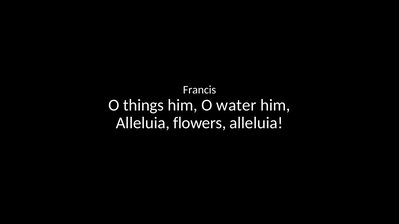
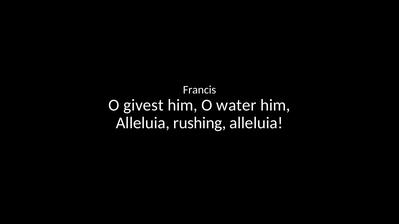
things: things -> givest
flowers: flowers -> rushing
